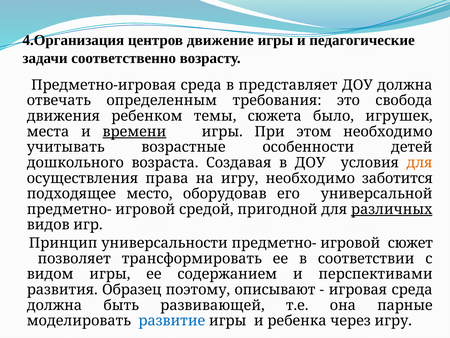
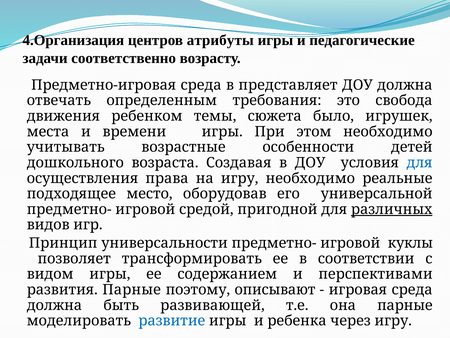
движение: движение -> атрибуты
времени underline: present -> none
для at (419, 163) colour: orange -> blue
заботится: заботится -> реальные
сюжет: сюжет -> куклы
развития Образец: Образец -> Парные
